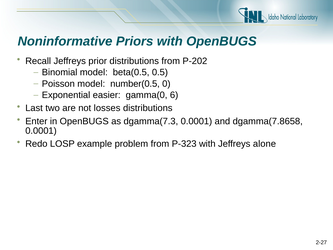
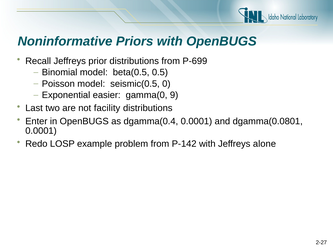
P-202: P-202 -> P-699
number(0.5: number(0.5 -> seismic(0.5
6: 6 -> 9
losses: losses -> facility
dgamma(7.3: dgamma(7.3 -> dgamma(0.4
dgamma(7.8658: dgamma(7.8658 -> dgamma(0.0801
P-323: P-323 -> P-142
